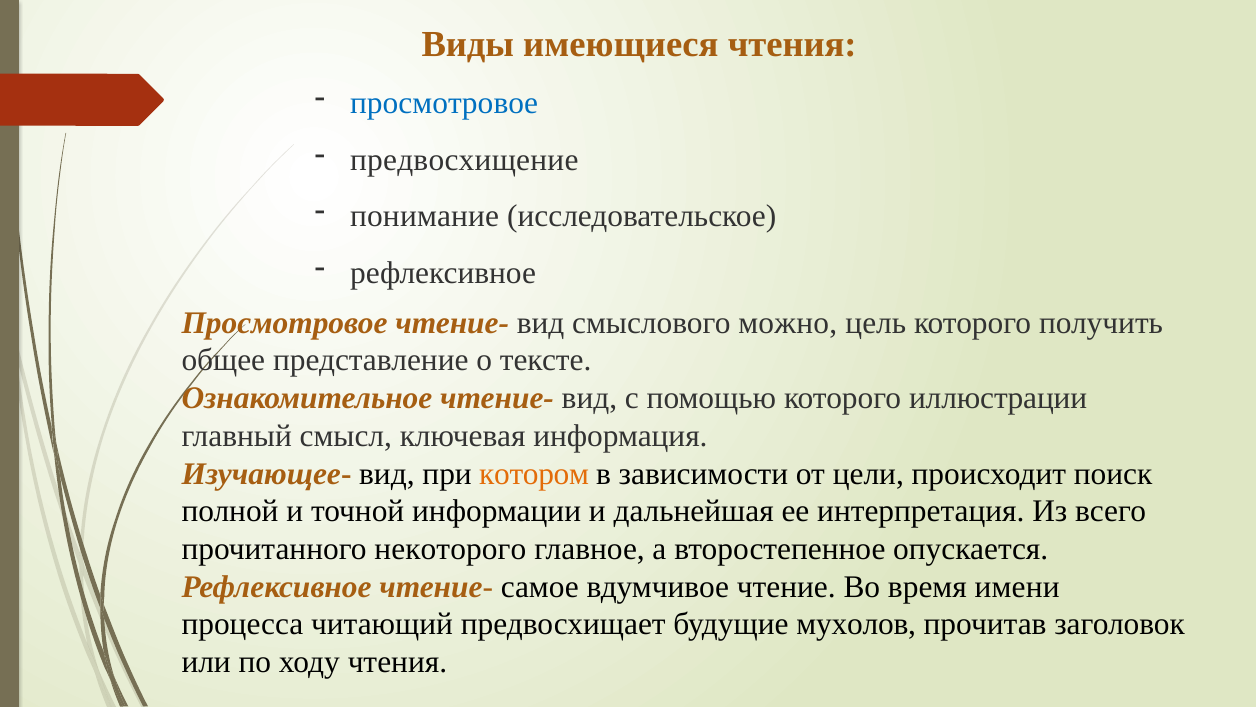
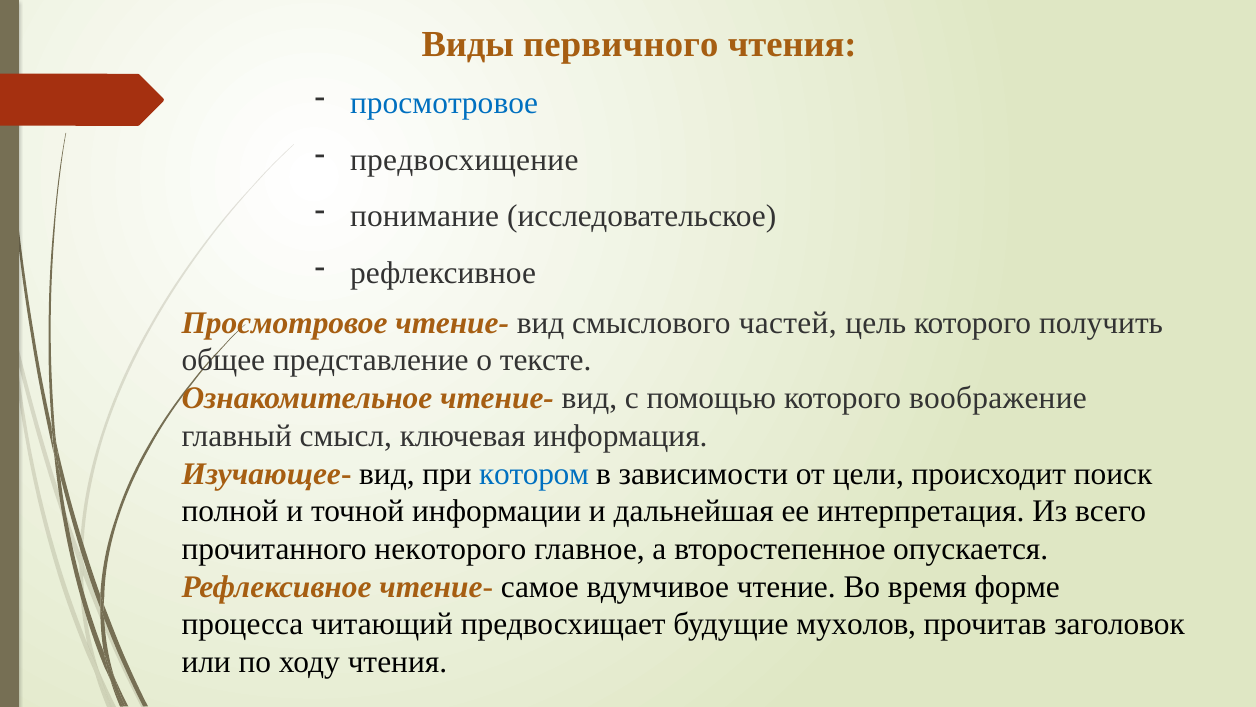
имеющиеся: имеющиеся -> первичного
можно: можно -> частей
иллюстрации: иллюстрации -> воображение
котором colour: orange -> blue
имени: имени -> форме
